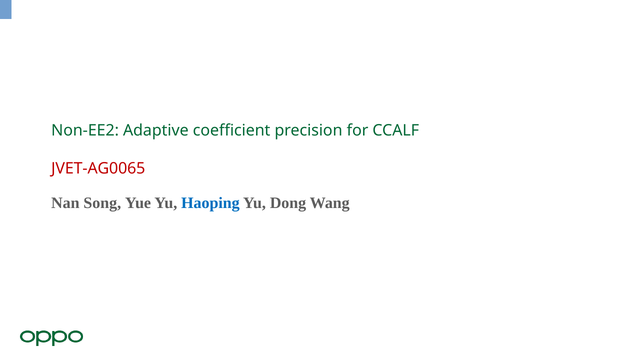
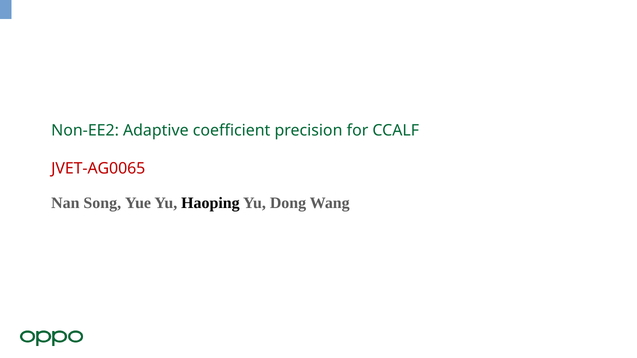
Haoping colour: blue -> black
